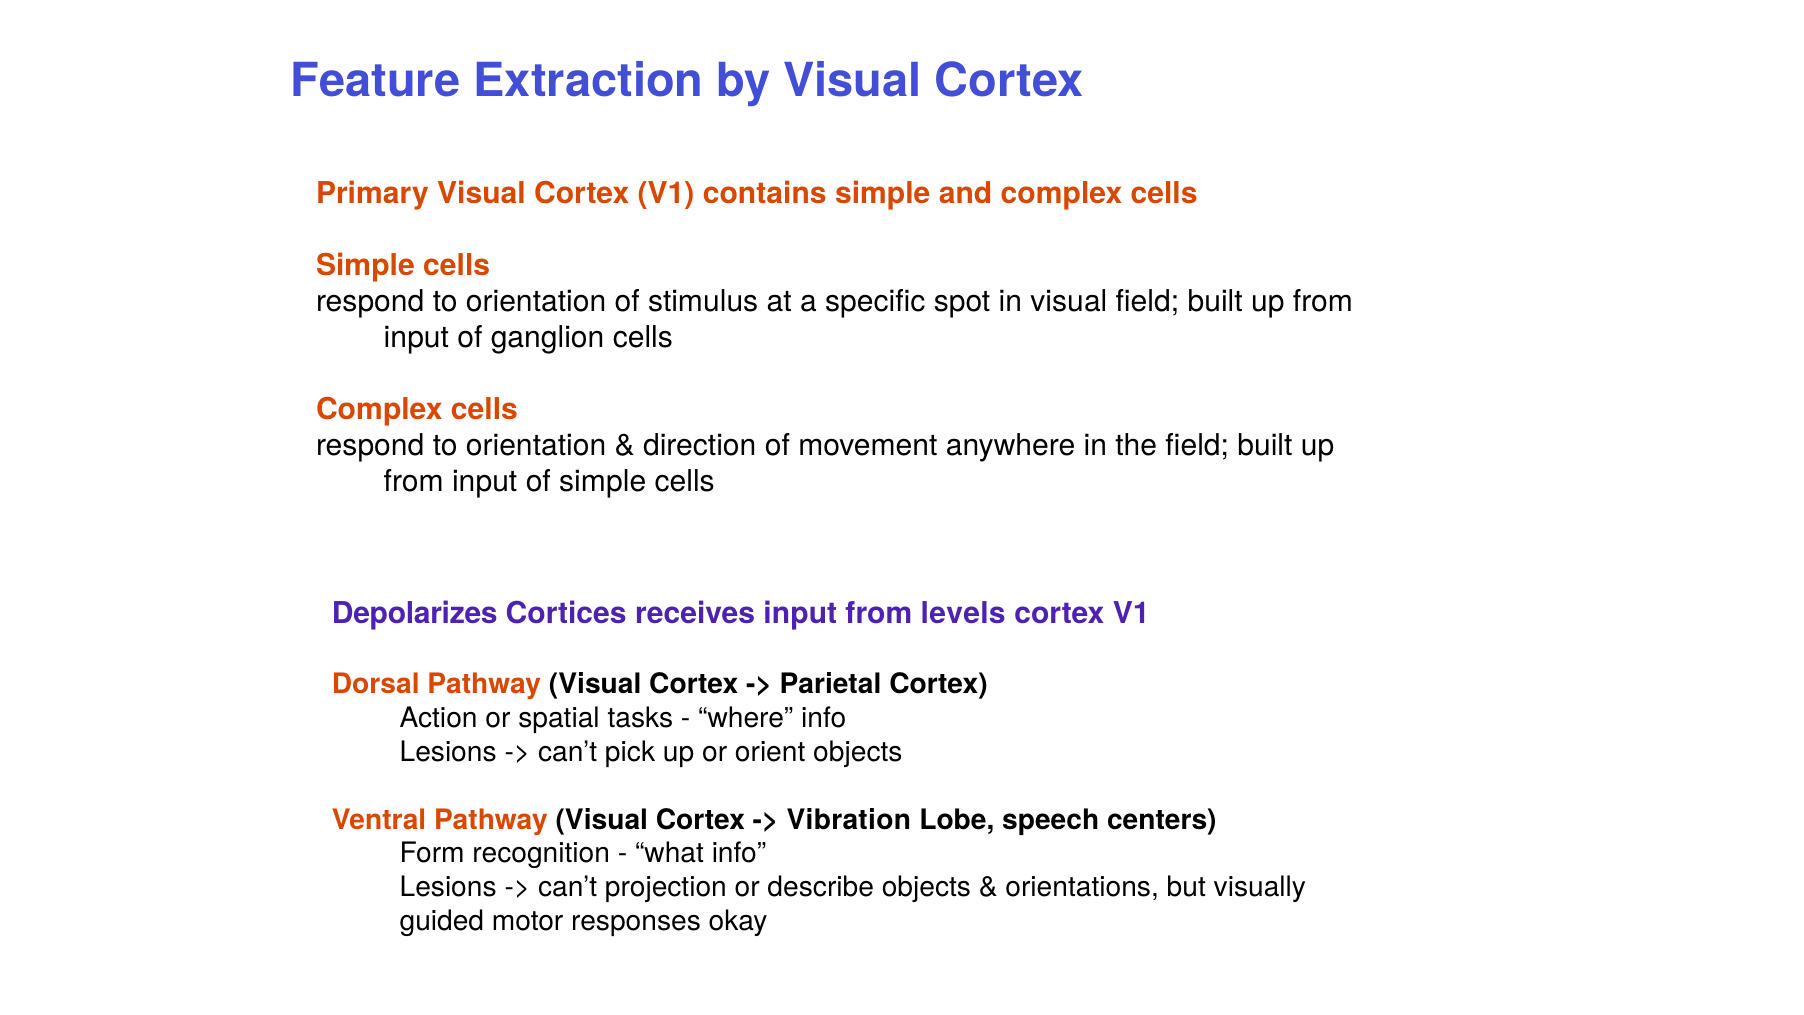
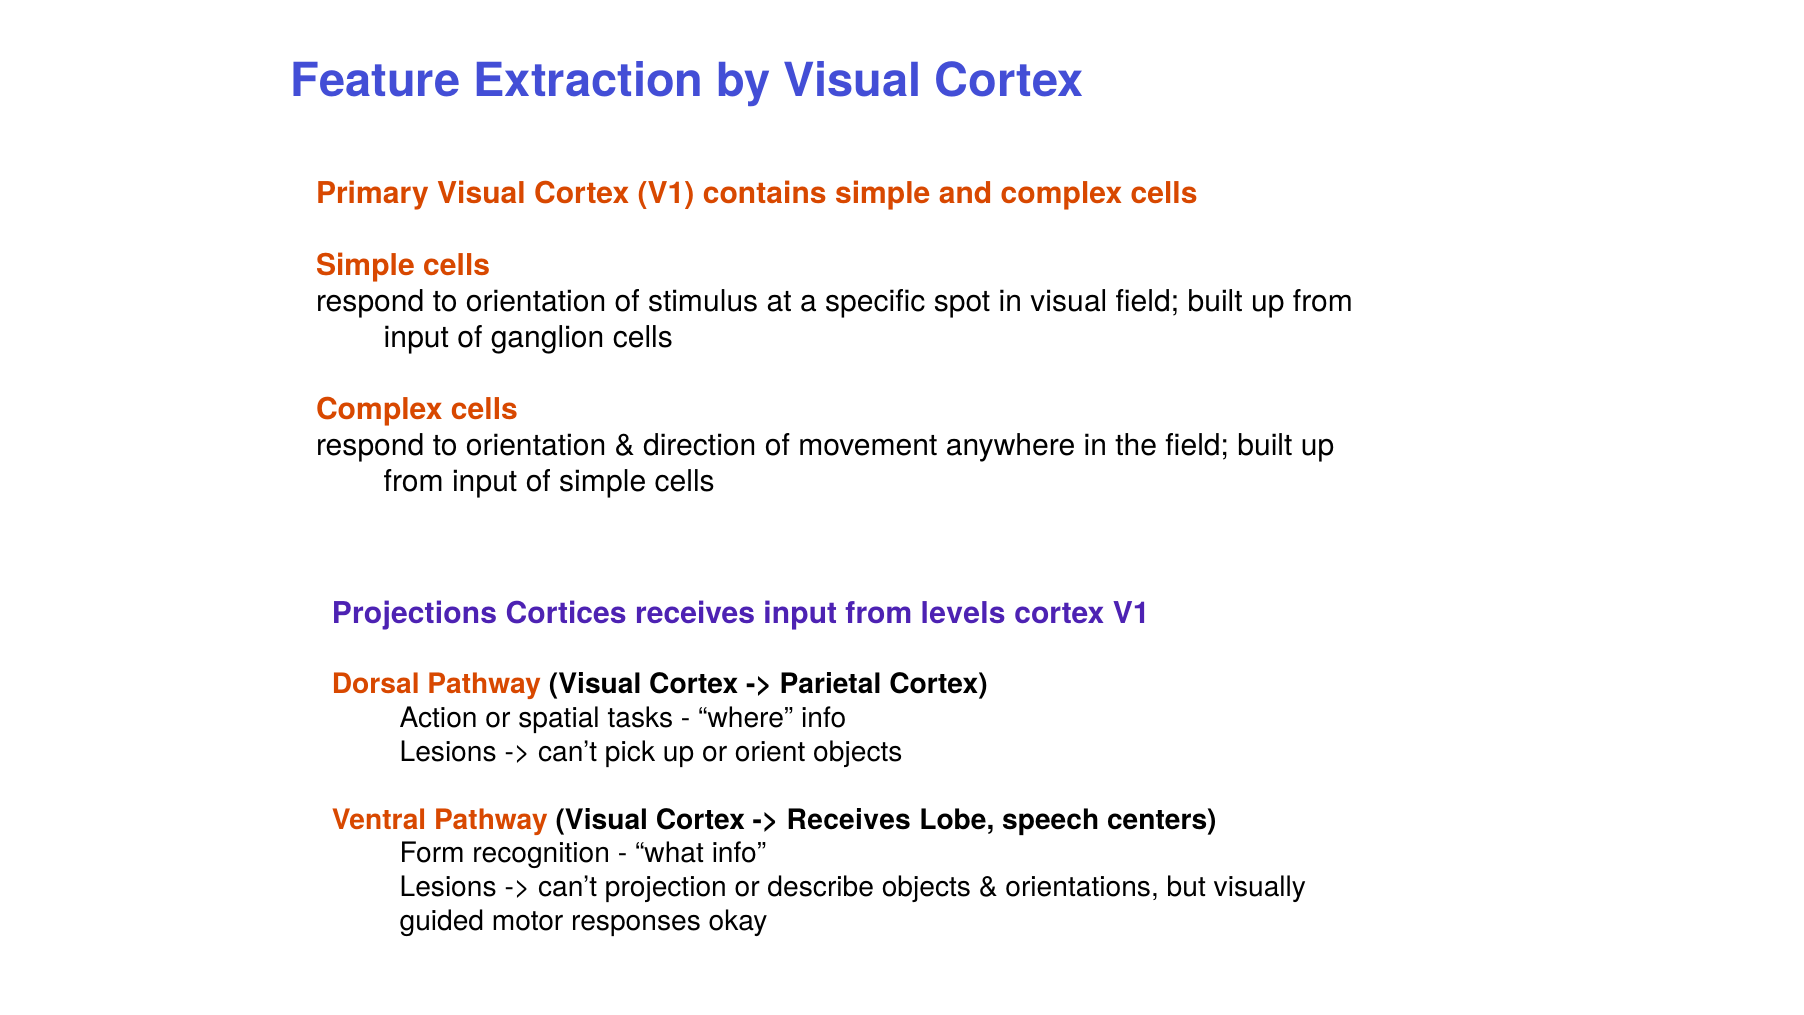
Depolarizes: Depolarizes -> Projections
Vibration at (849, 820): Vibration -> Receives
